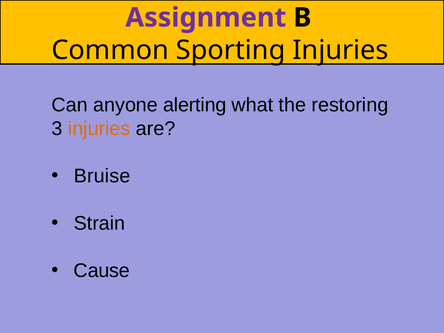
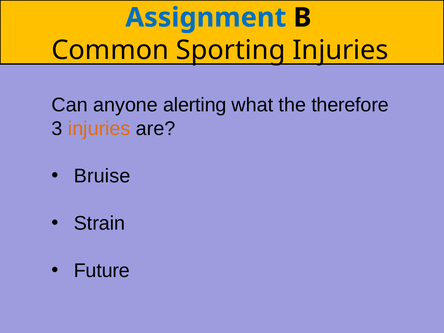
Assignment colour: purple -> blue
restoring: restoring -> therefore
Cause: Cause -> Future
